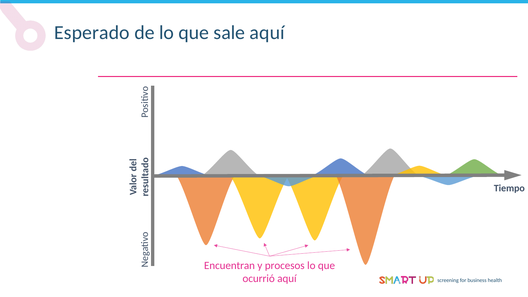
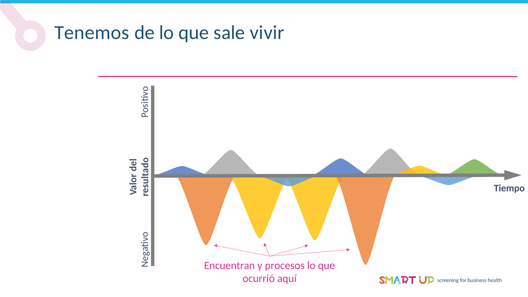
Esperado: Esperado -> Tenemos
sale aquí: aquí -> vivir
